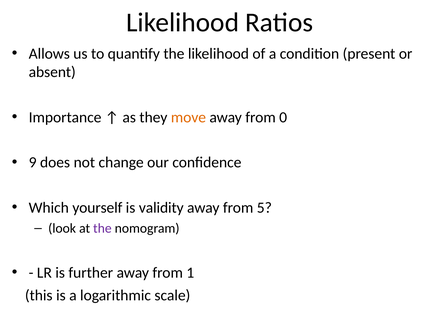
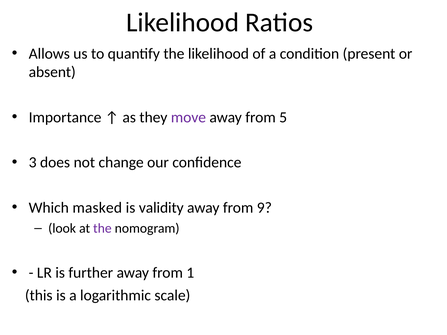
move colour: orange -> purple
0: 0 -> 5
9: 9 -> 3
yourself: yourself -> masked
5: 5 -> 9
